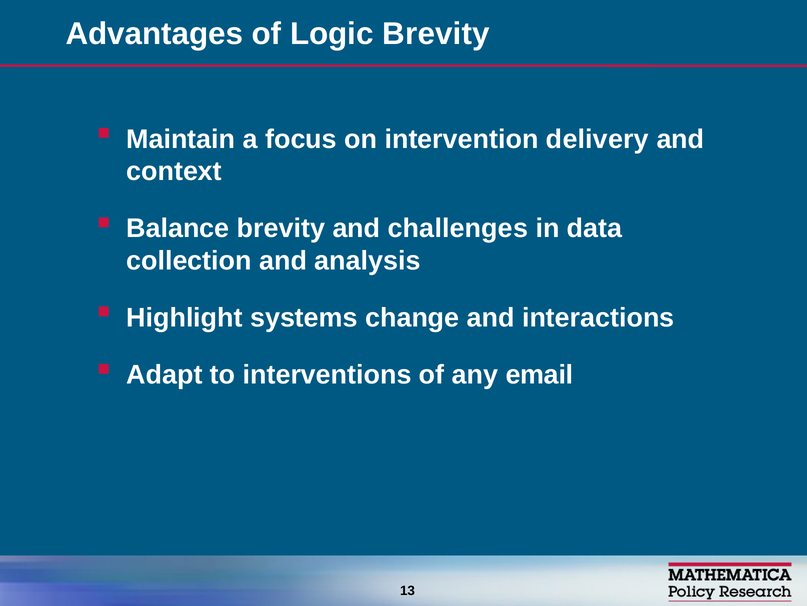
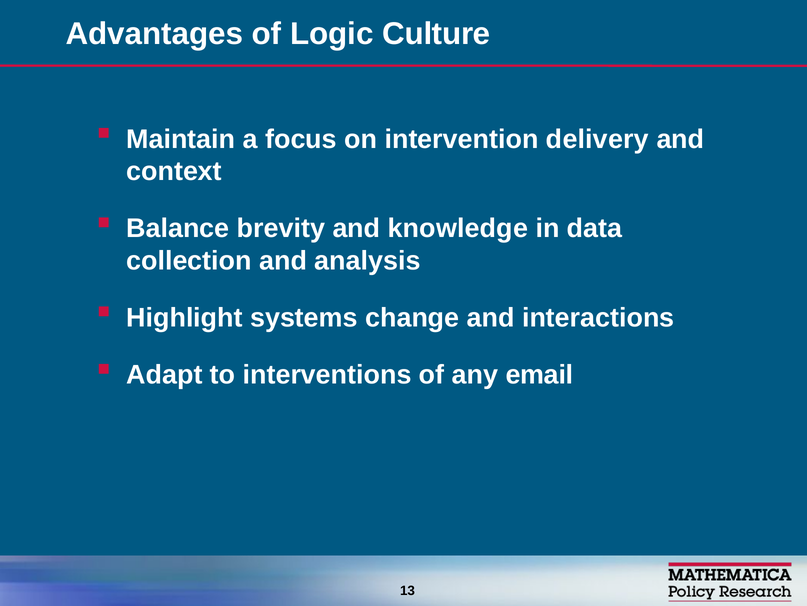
Logic Brevity: Brevity -> Culture
challenges: challenges -> knowledge
